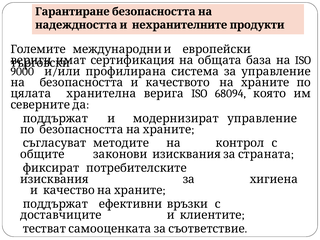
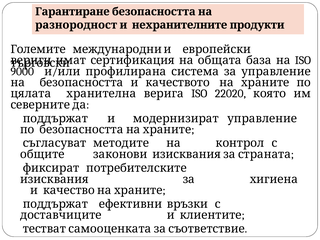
надеждността: надеждността -> разнородност
68094: 68094 -> 22020
